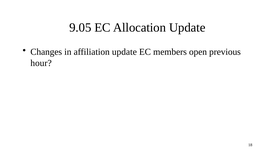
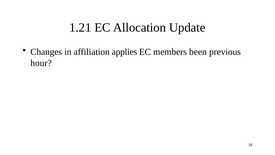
9.05: 9.05 -> 1.21
affiliation update: update -> applies
open: open -> been
